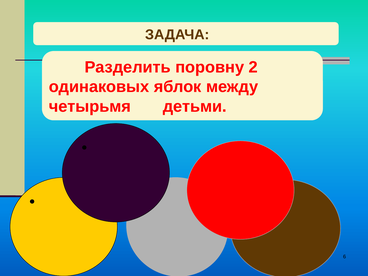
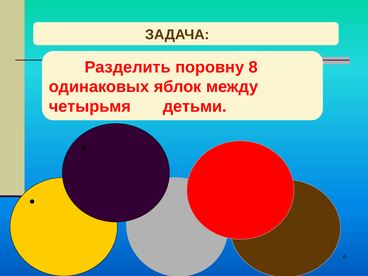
поровну 2: 2 -> 8
